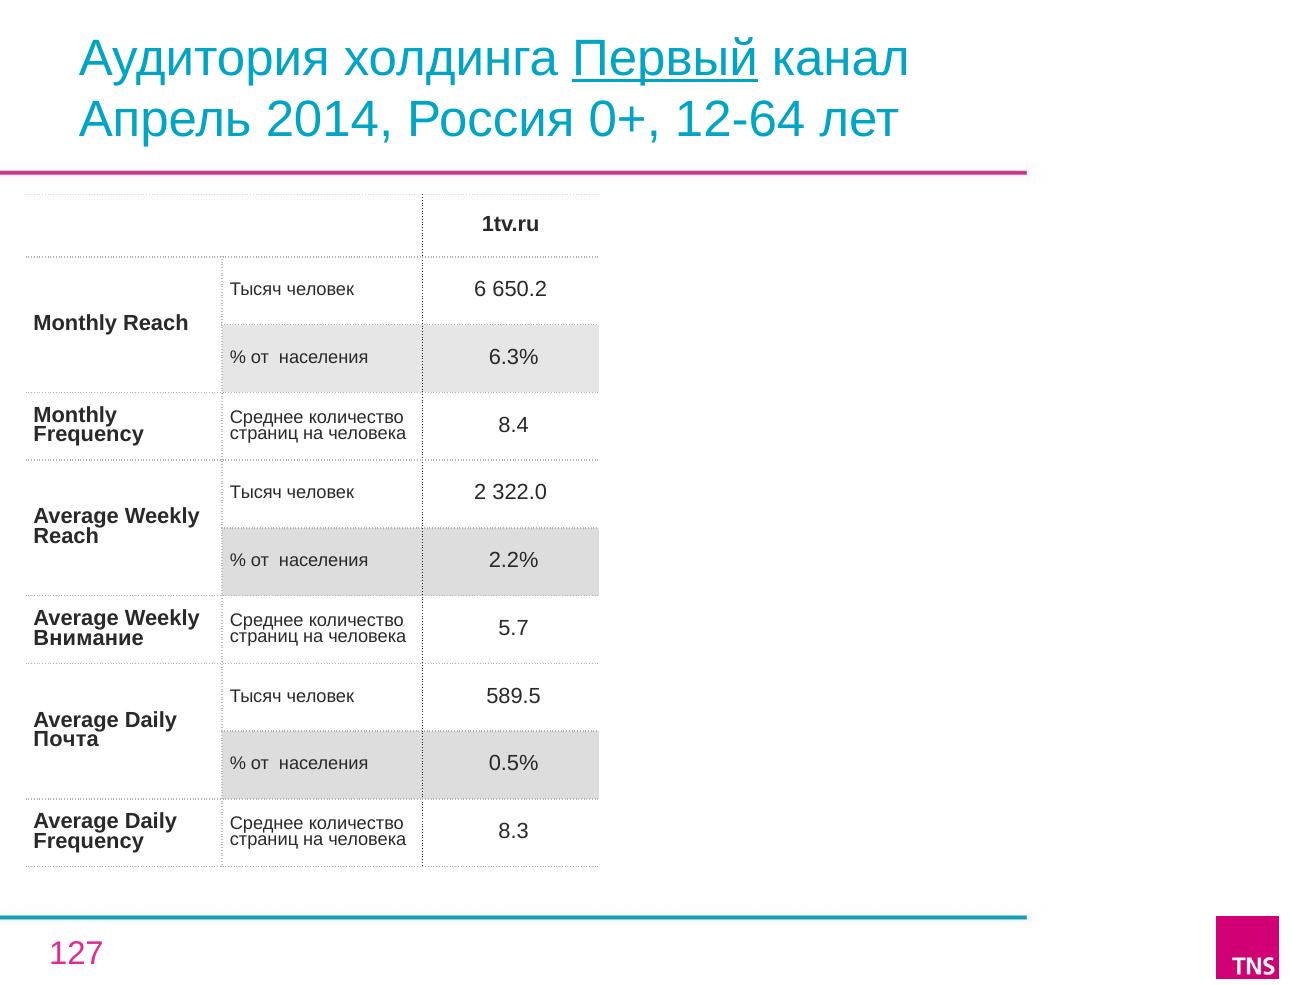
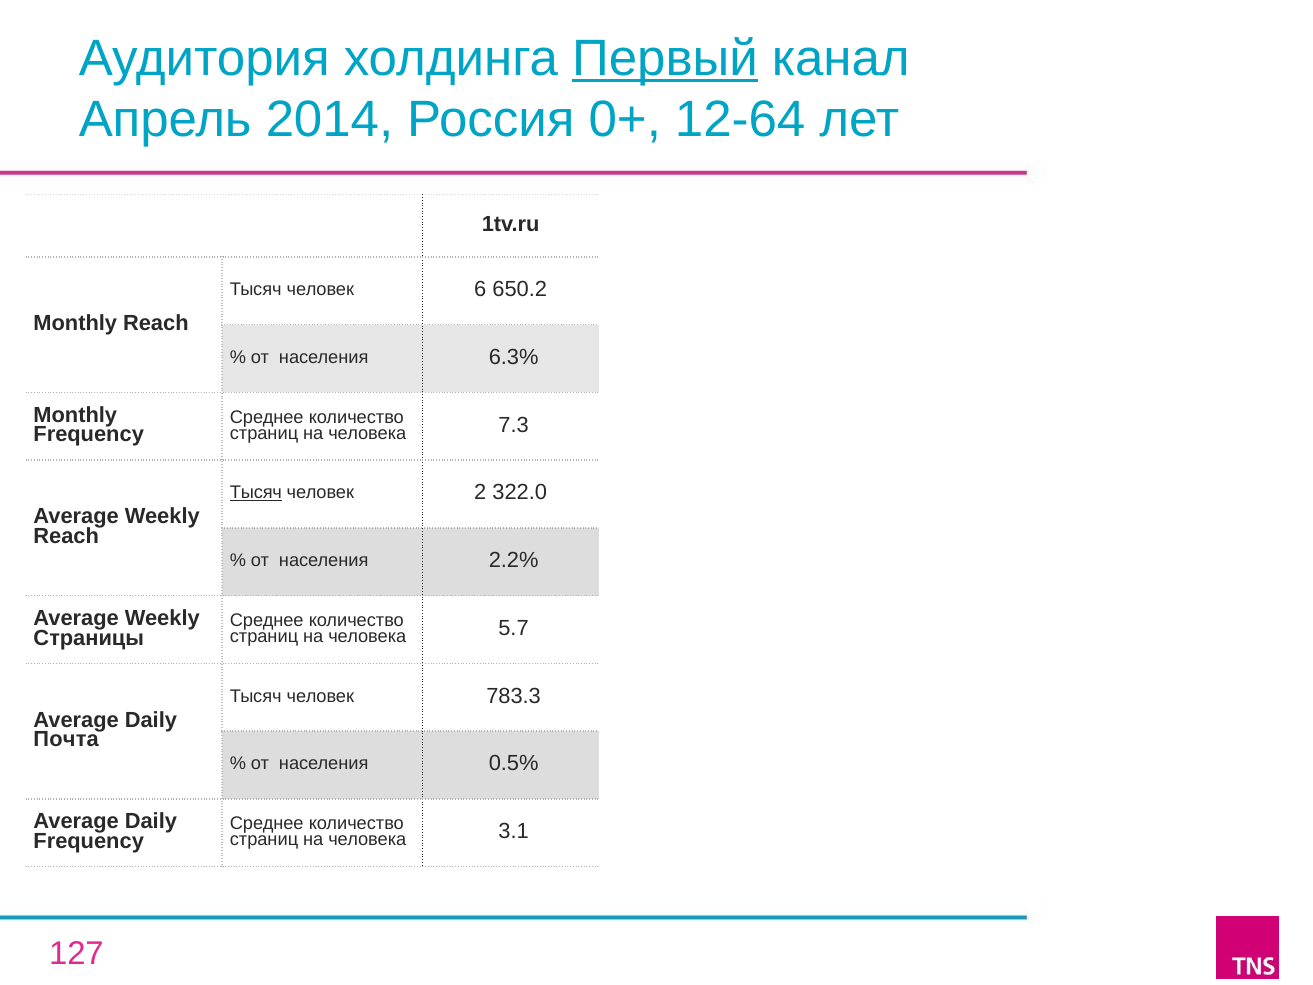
8.4: 8.4 -> 7.3
Тысяч at (256, 493) underline: none -> present
Внимание: Внимание -> Страницы
589.5: 589.5 -> 783.3
8.3: 8.3 -> 3.1
